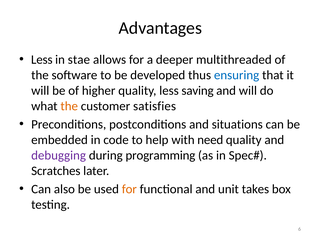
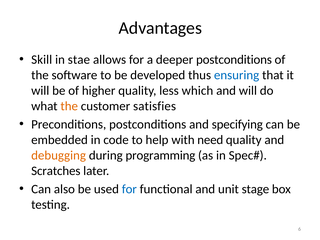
Less at (42, 60): Less -> Skill
deeper multithreaded: multithreaded -> postconditions
saving: saving -> which
situations: situations -> specifying
debugging colour: purple -> orange
for at (129, 189) colour: orange -> blue
takes: takes -> stage
